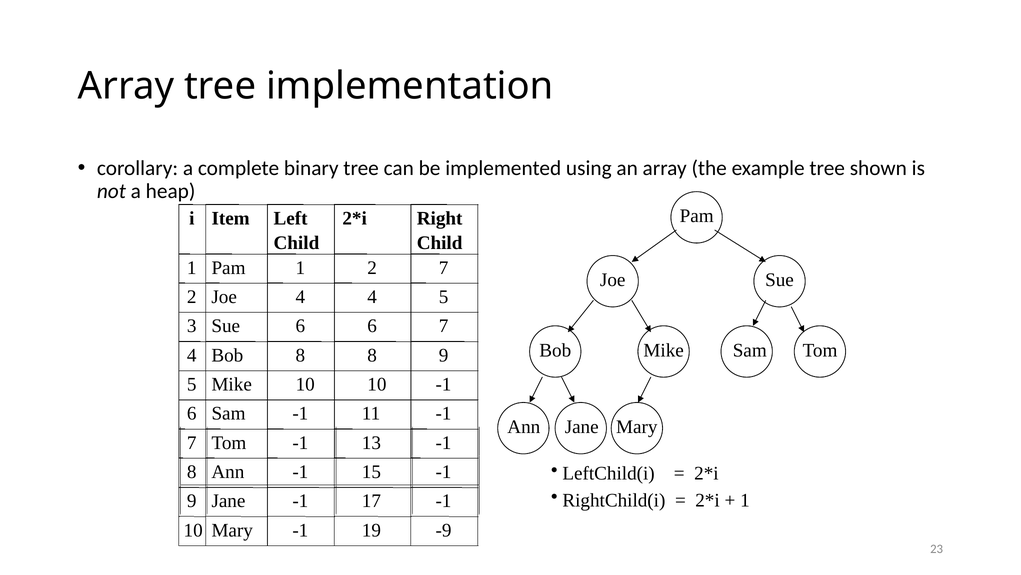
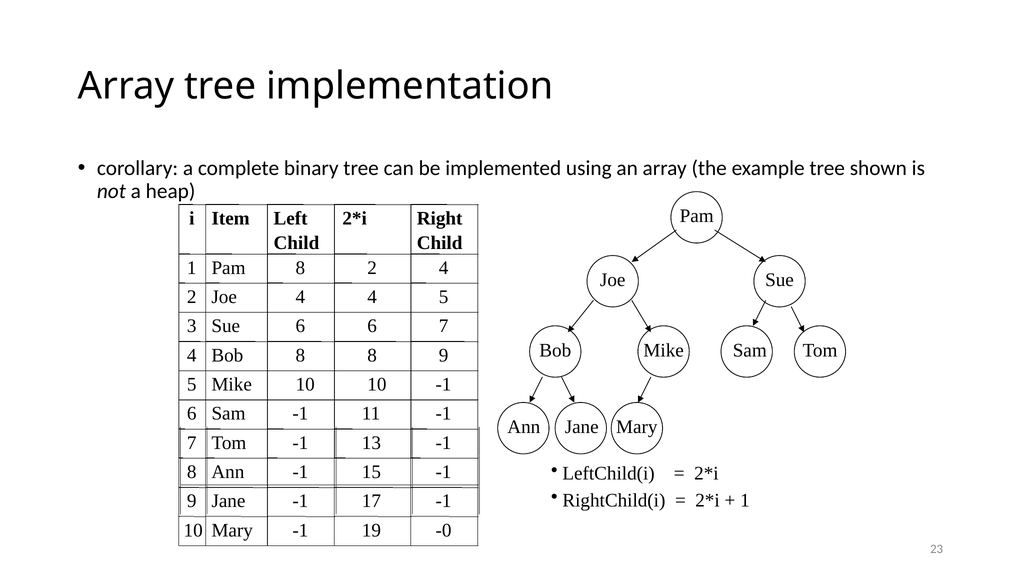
Pam 1: 1 -> 8
2 7: 7 -> 4
-9: -9 -> -0
